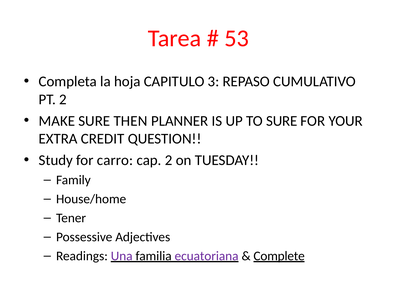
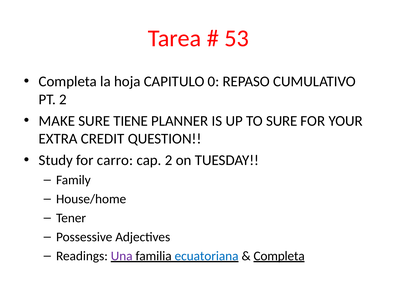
3: 3 -> 0
THEN: THEN -> TIENE
ecuatoriana colour: purple -> blue
Complete at (279, 256): Complete -> Completa
